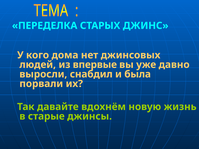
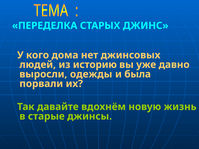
впервые: впервые -> историю
снабдил: снабдил -> одежды
